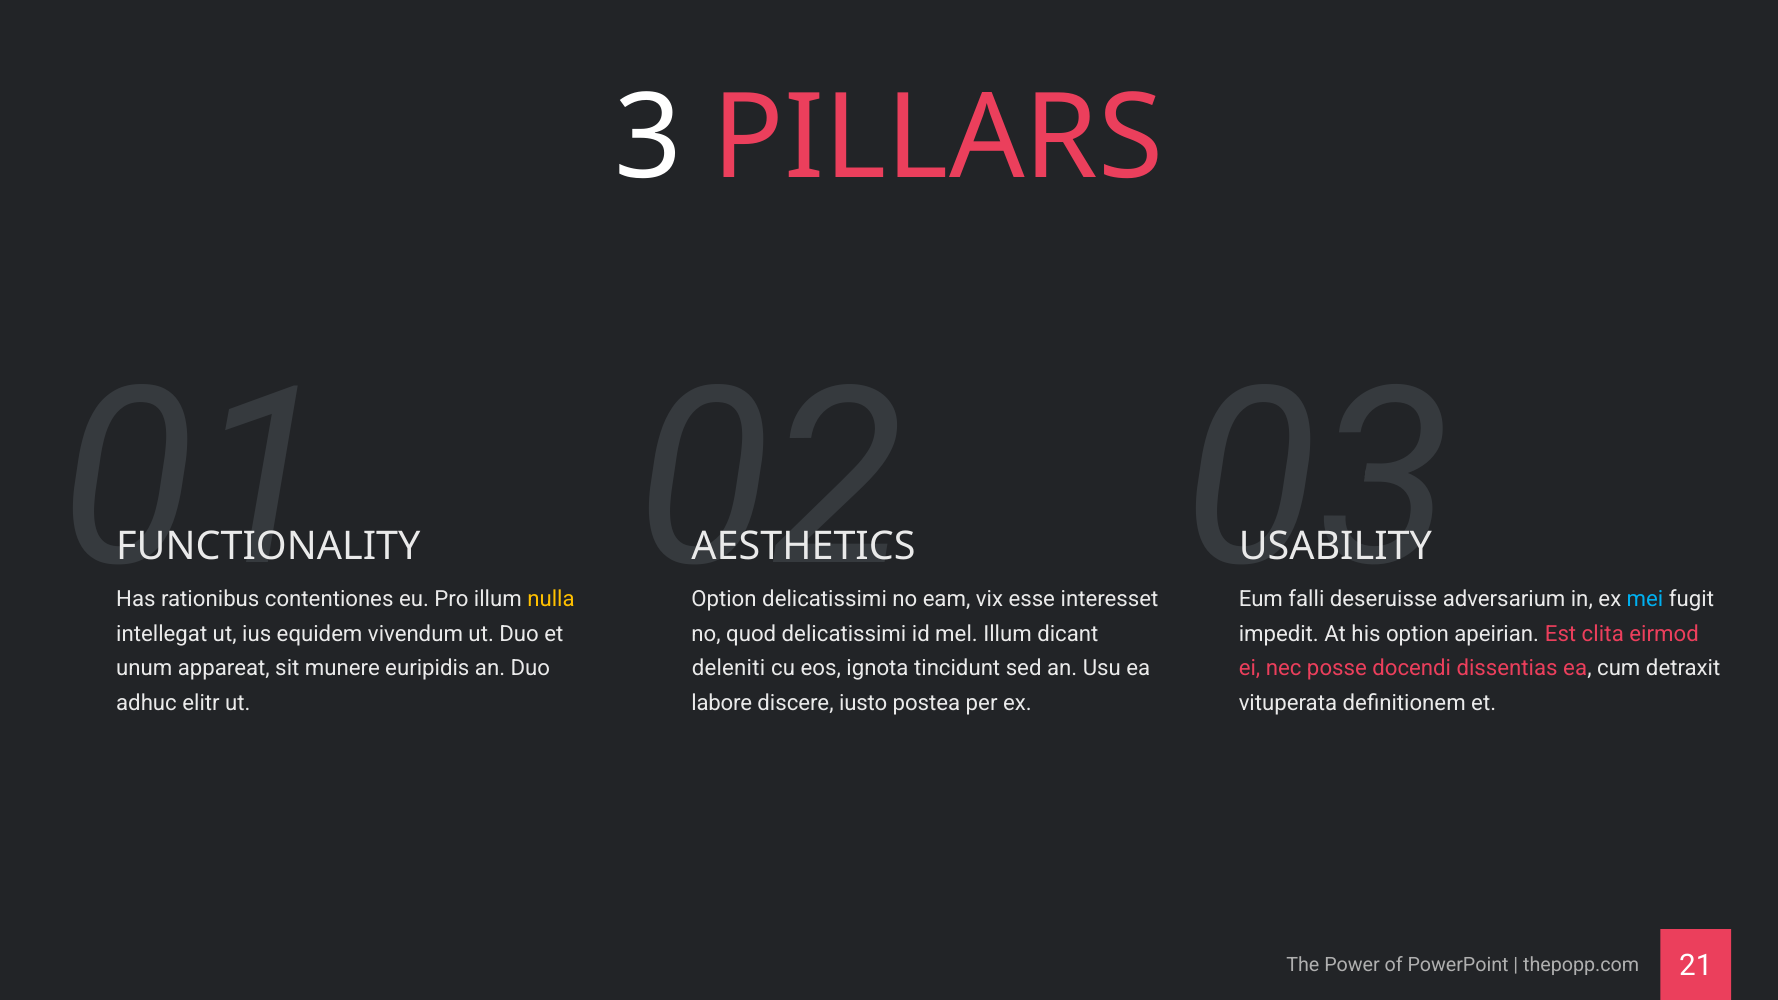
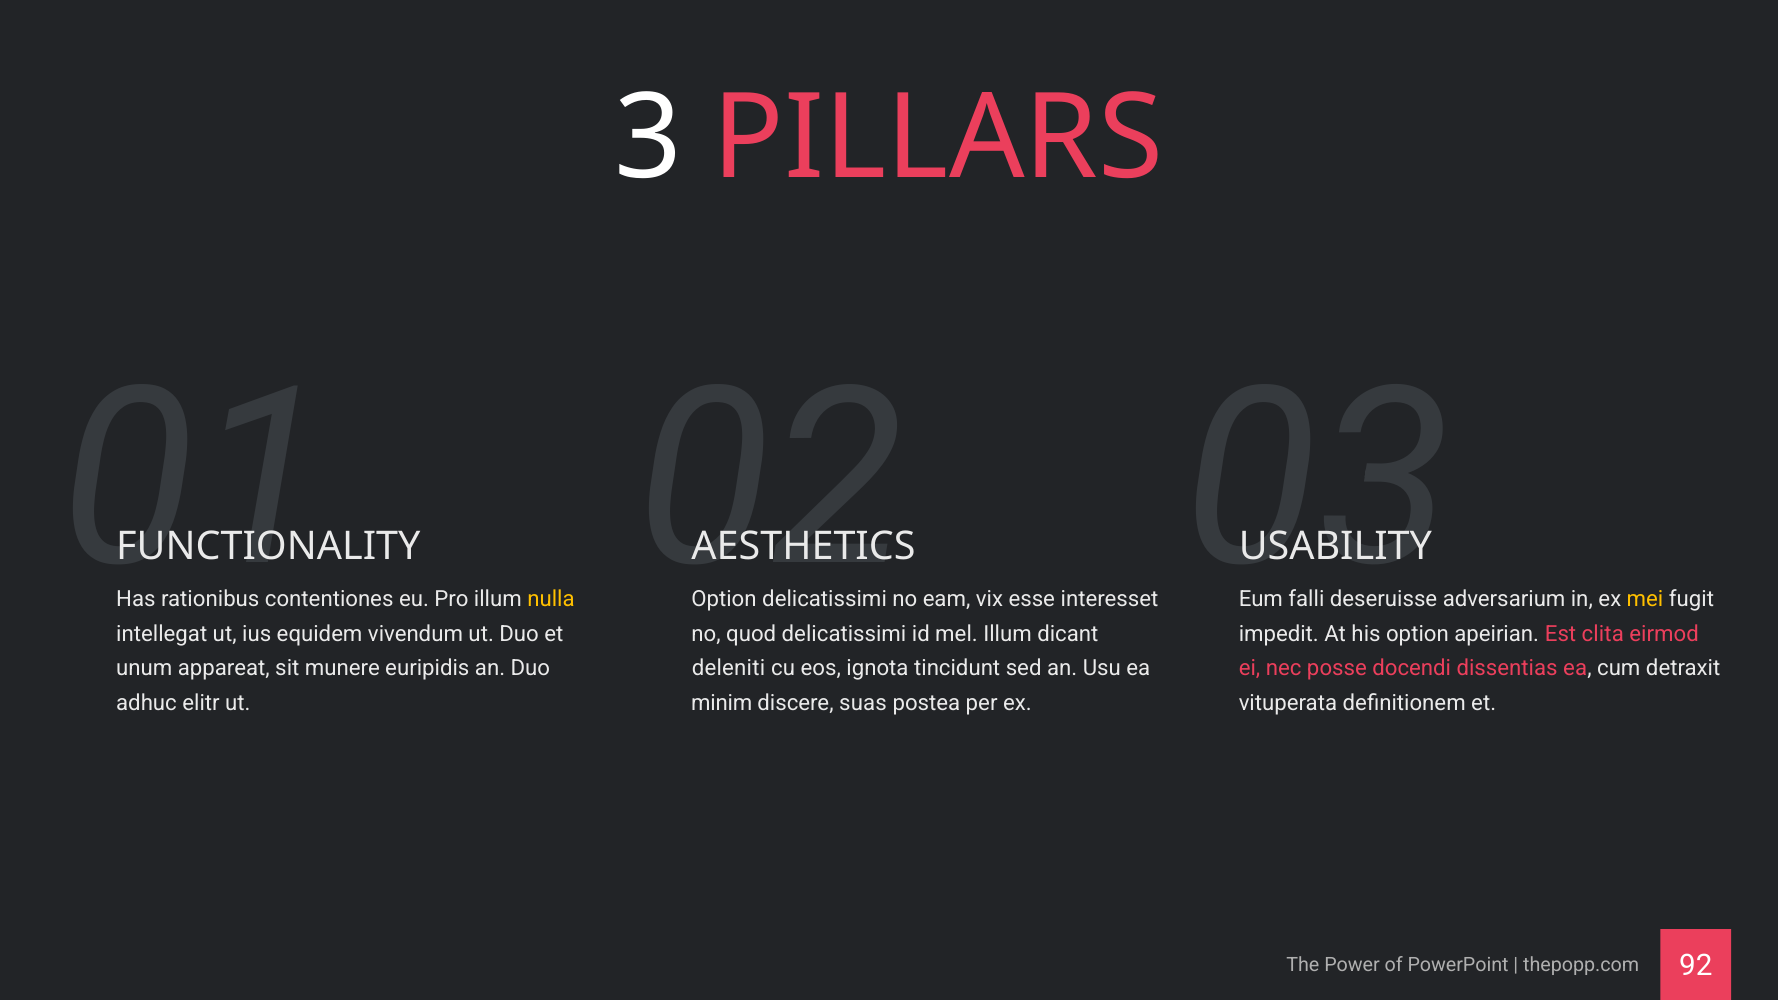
mei colour: light blue -> yellow
labore: labore -> minim
iusto: iusto -> suas
21: 21 -> 92
